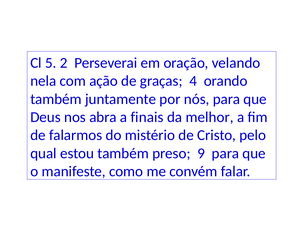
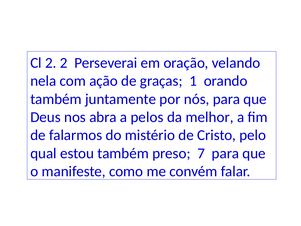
Cl 5: 5 -> 2
4: 4 -> 1
finais: finais -> pelos
9: 9 -> 7
